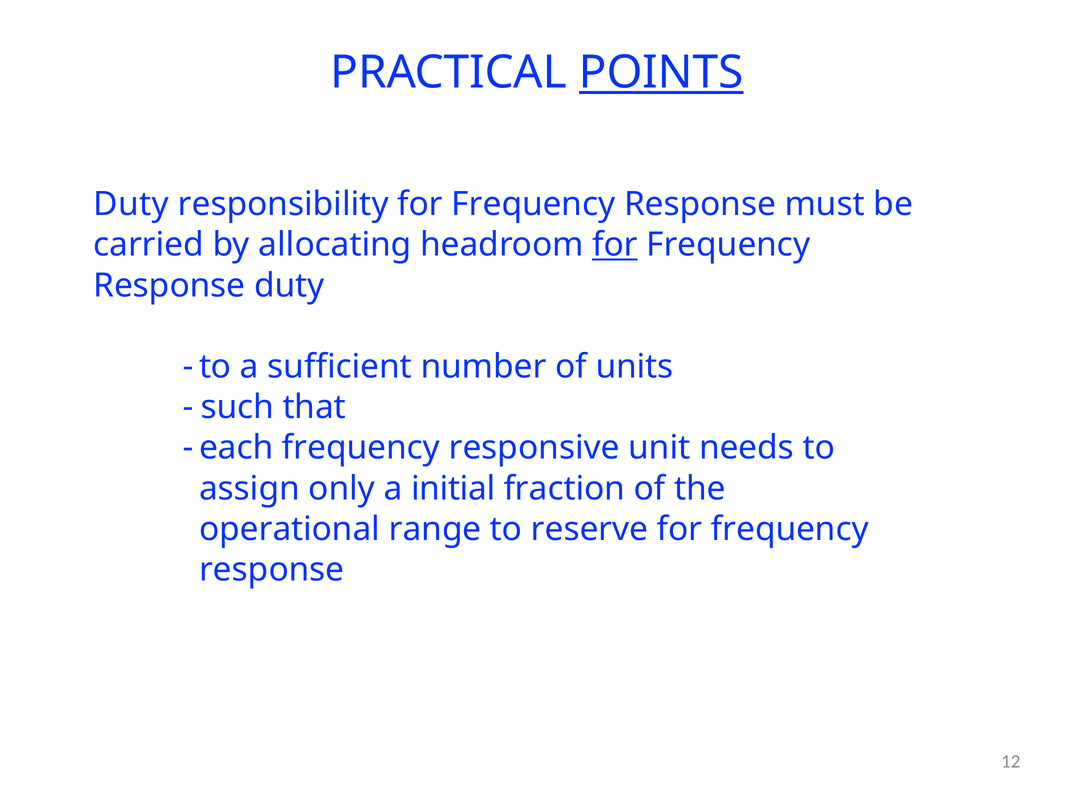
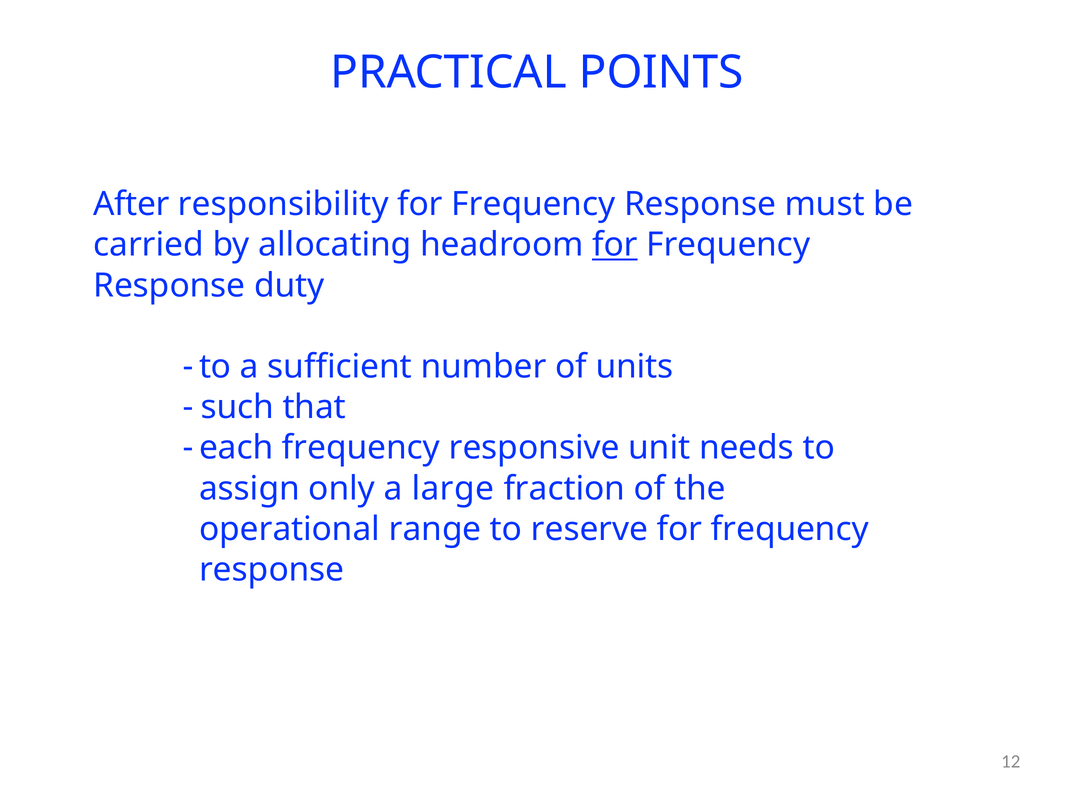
POINTS underline: present -> none
Duty at (131, 204): Duty -> After
initial: initial -> large
